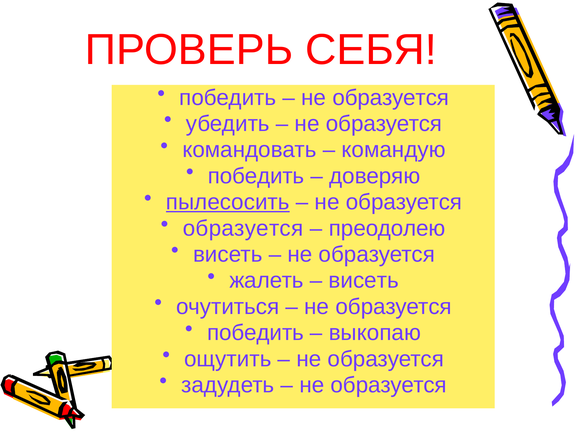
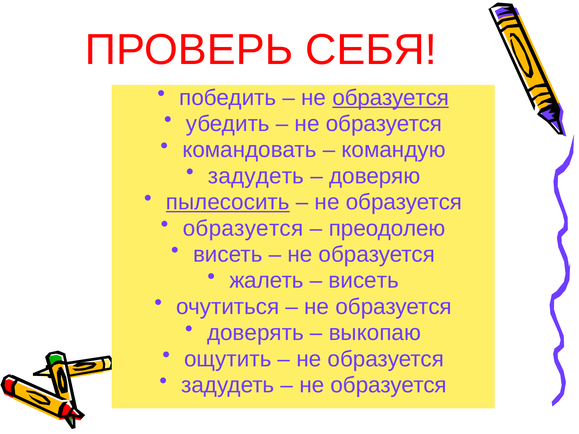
образуется at (391, 98) underline: none -> present
победить at (256, 176): победить -> задудеть
победить at (255, 333): победить -> доверять
